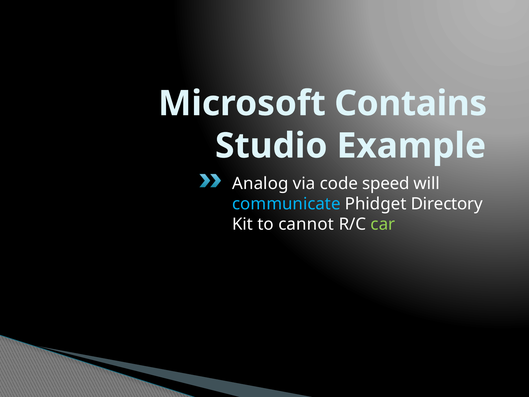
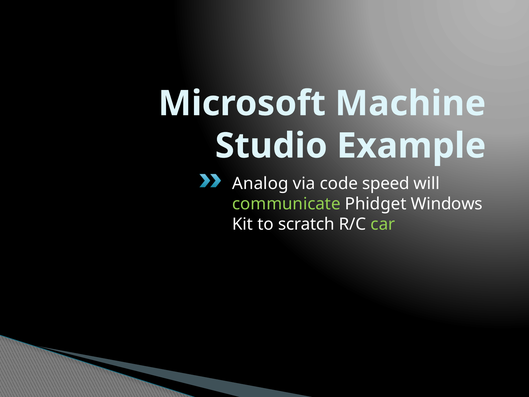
Contains: Contains -> Machine
communicate colour: light blue -> light green
Directory: Directory -> Windows
cannot: cannot -> scratch
